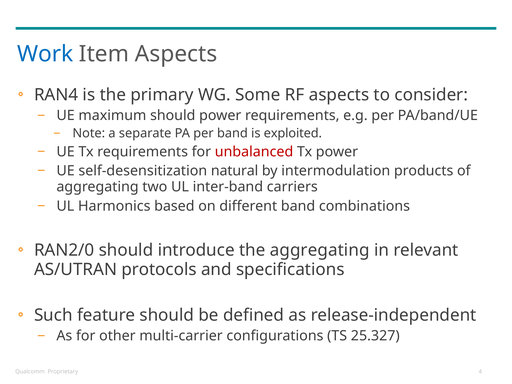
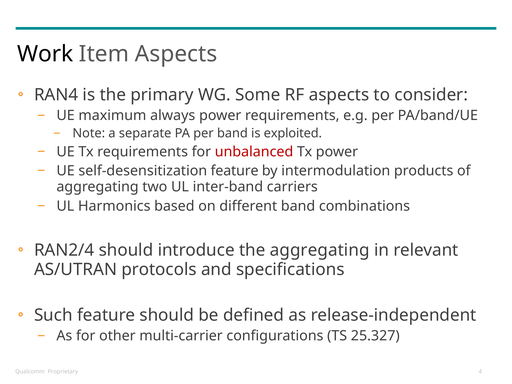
Work colour: blue -> black
maximum should: should -> always
self-desensitization natural: natural -> feature
RAN2/0: RAN2/0 -> RAN2/4
